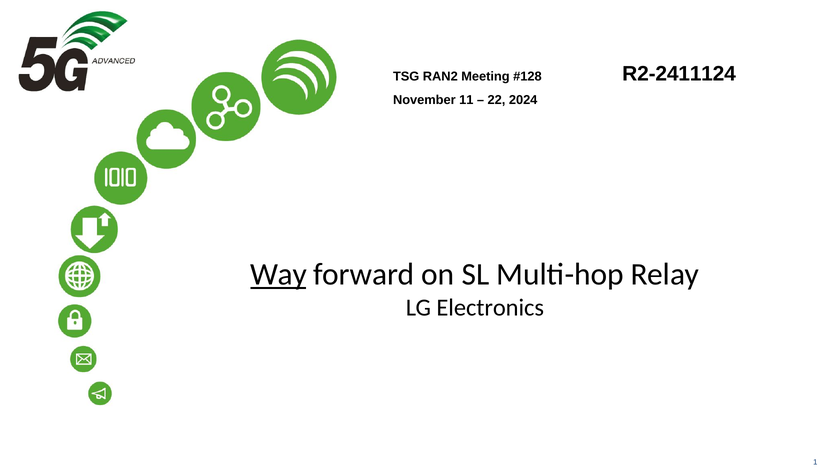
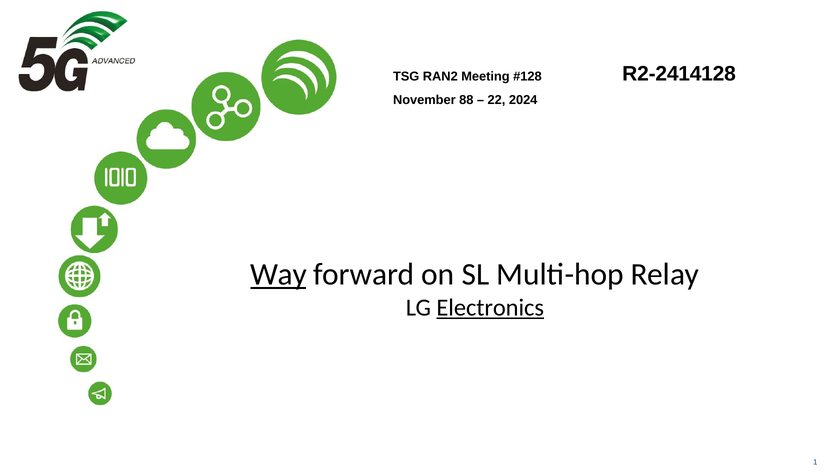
R2-2411124: R2-2411124 -> R2-2414128
11: 11 -> 88
Electronics underline: none -> present
